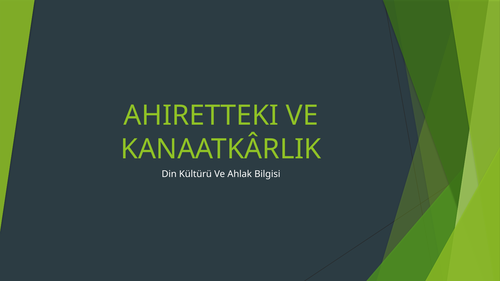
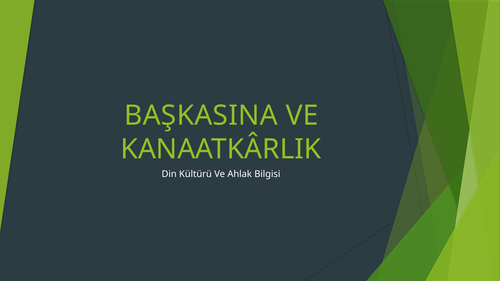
AHIRETTEKI: AHIRETTEKI -> BAŞKASINA
